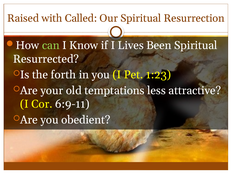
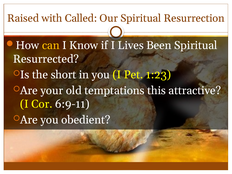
can colour: light green -> yellow
forth: forth -> short
less: less -> this
